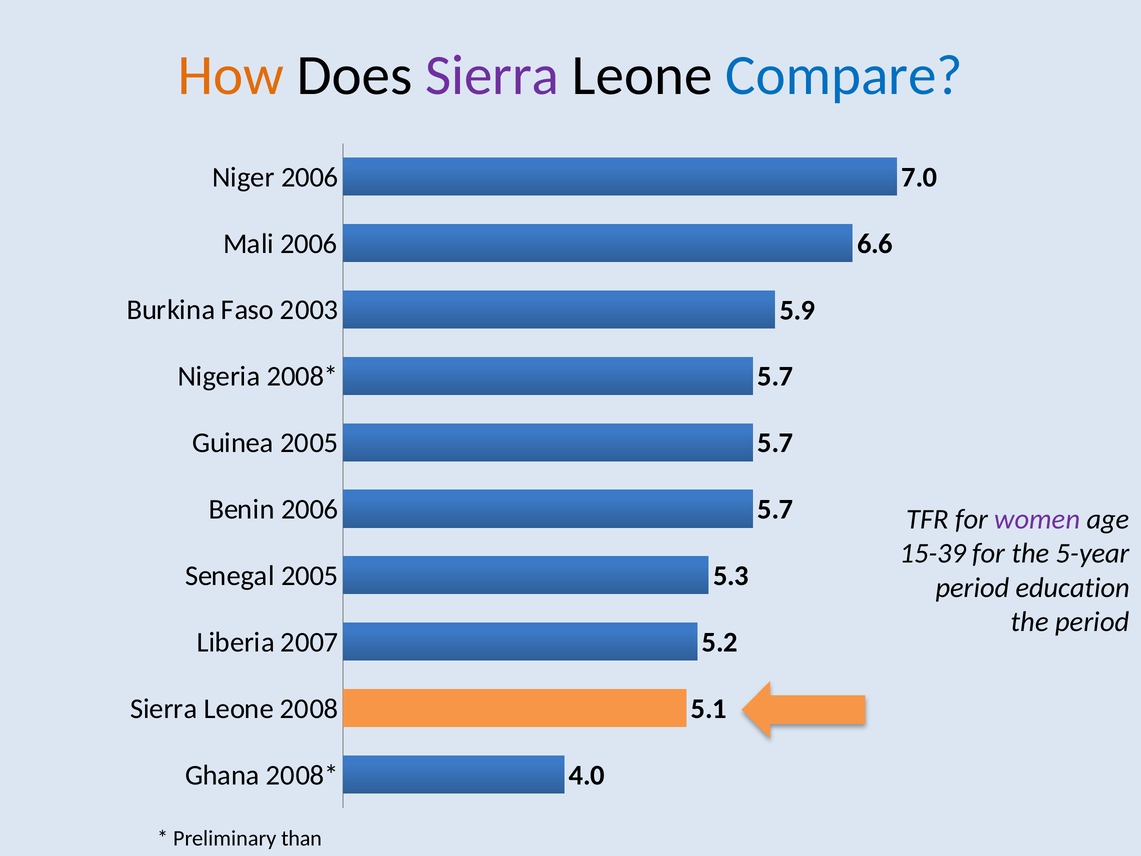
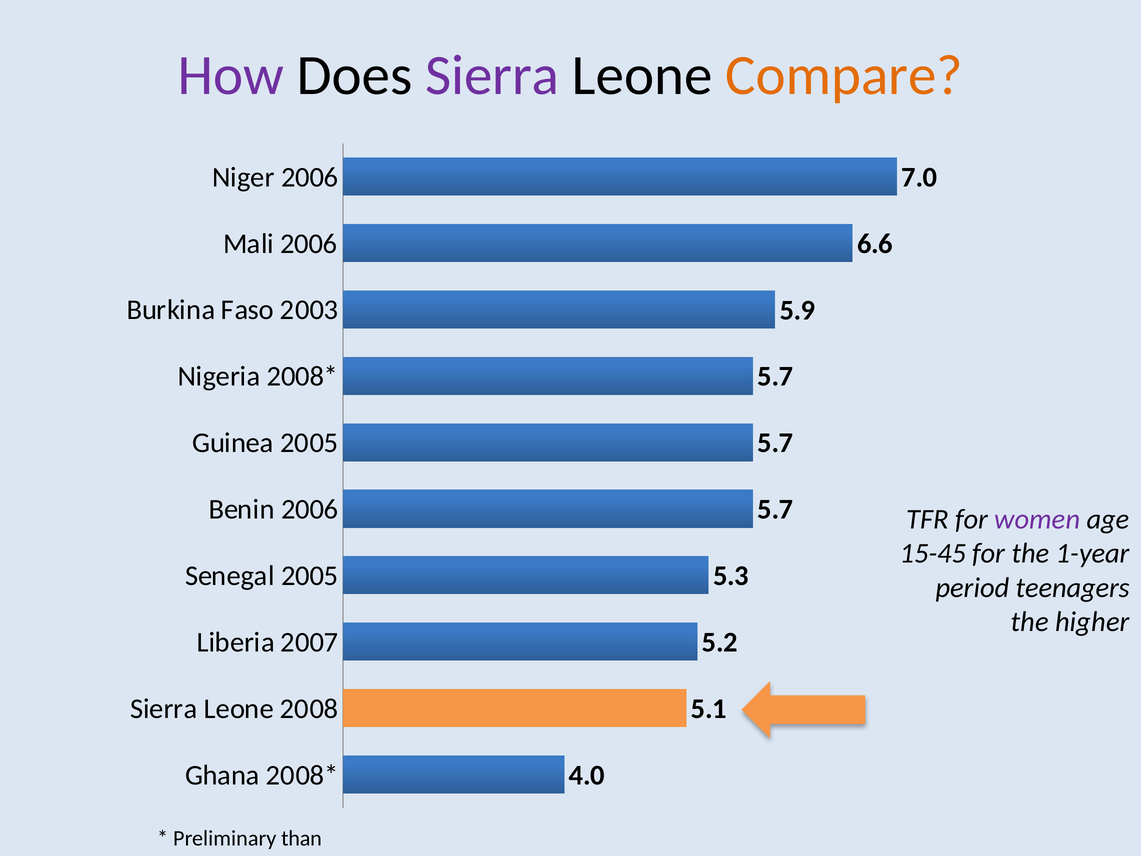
How colour: orange -> purple
Compare colour: blue -> orange
15-39: 15-39 -> 15-45
5-year: 5-year -> 1-year
education: education -> teenagers
the period: period -> higher
